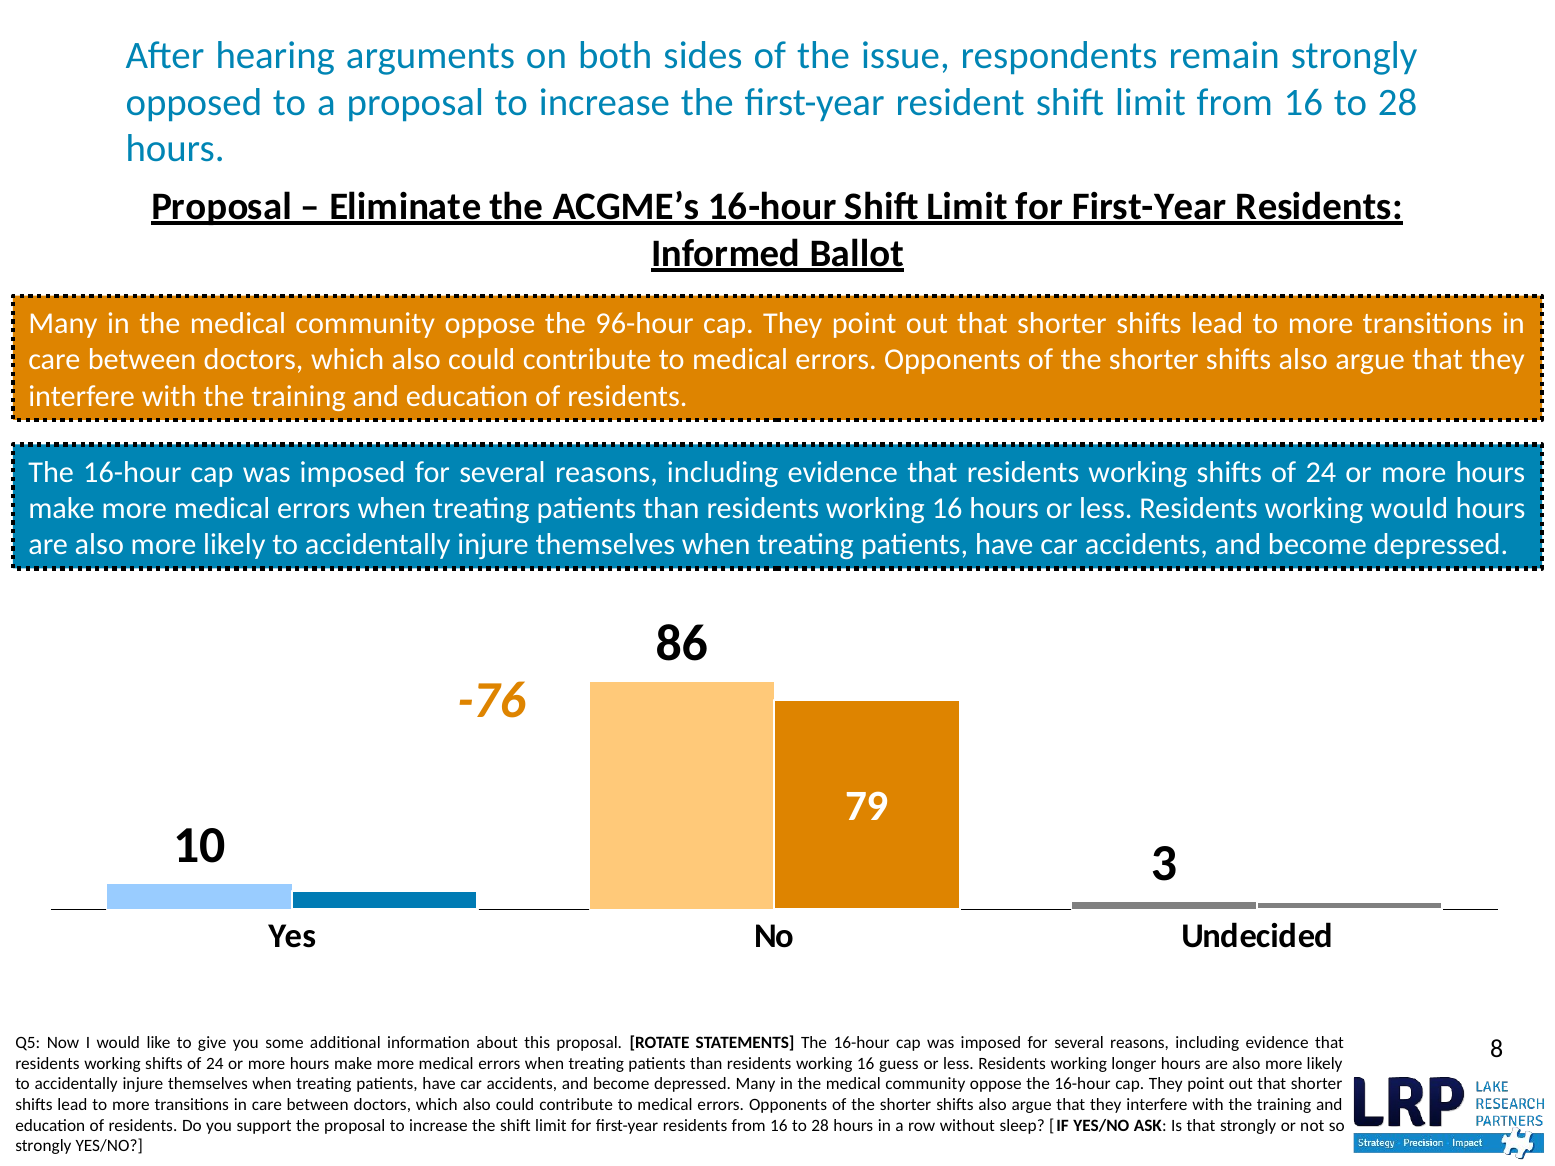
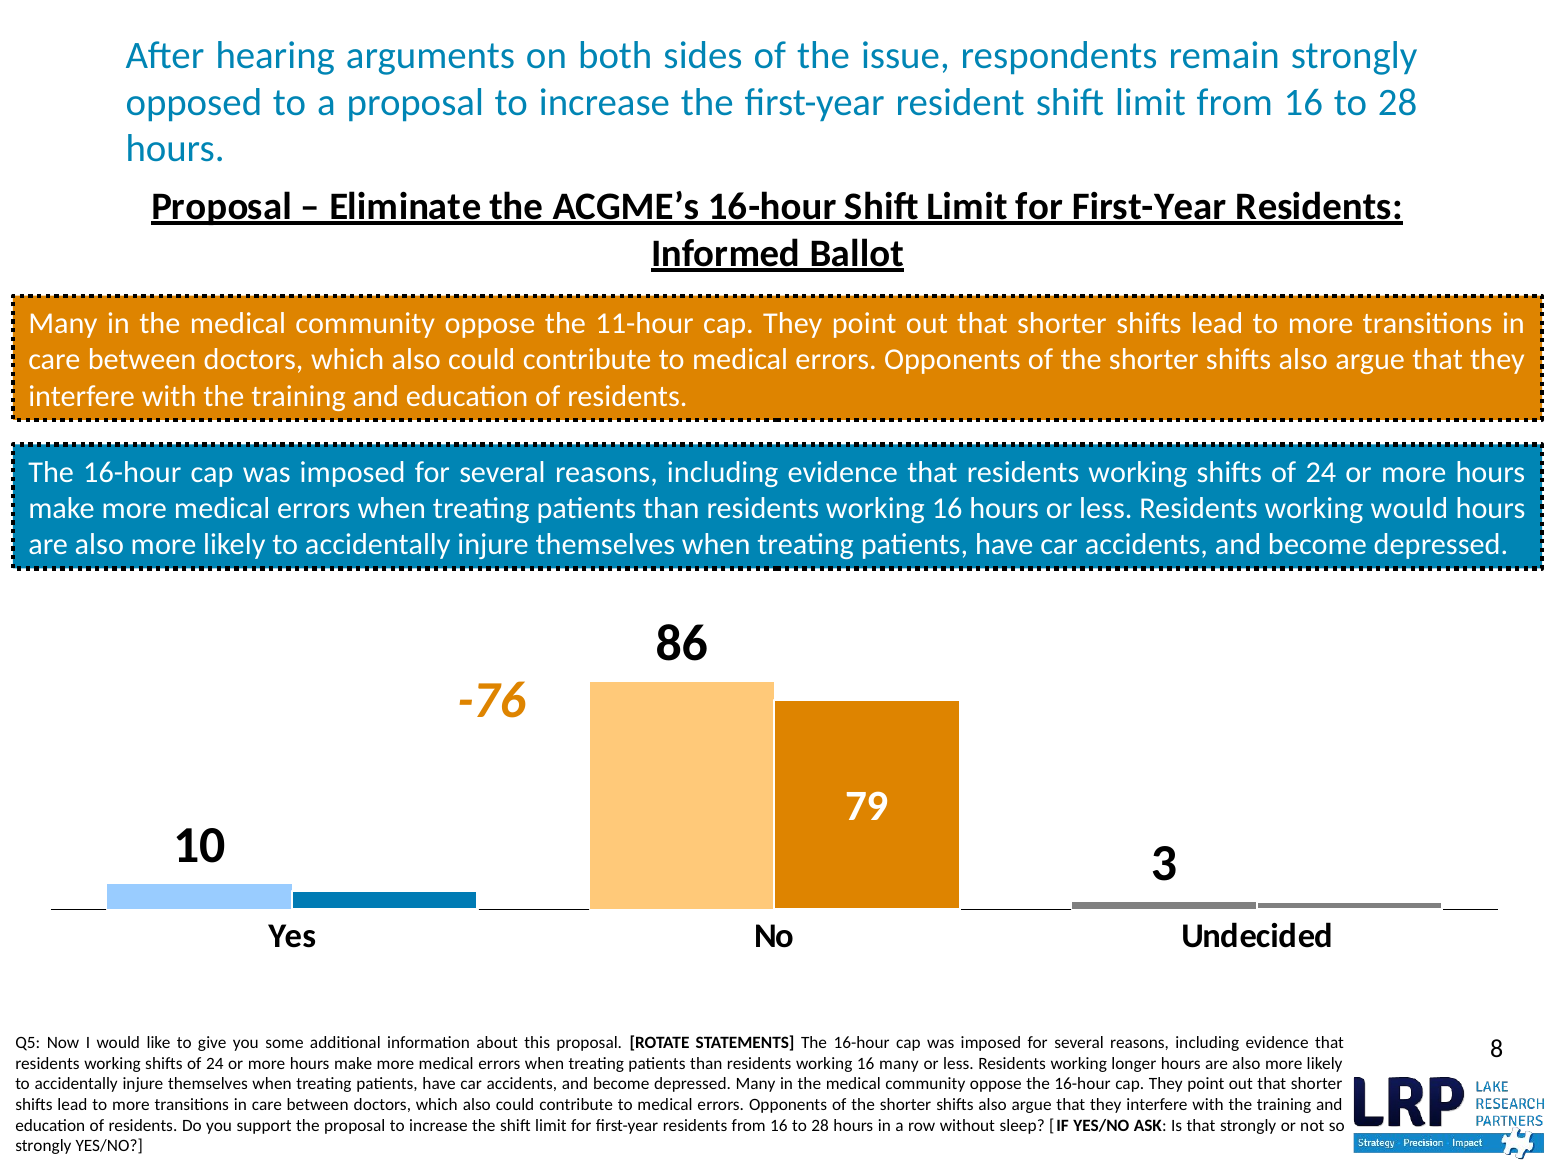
96-hour: 96-hour -> 11-hour
16 guess: guess -> many
